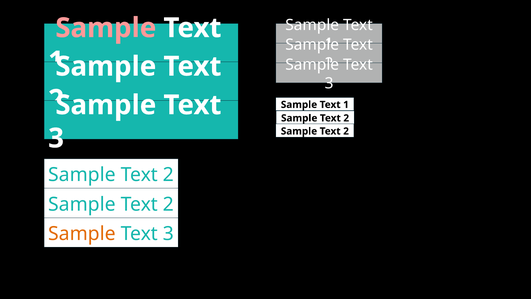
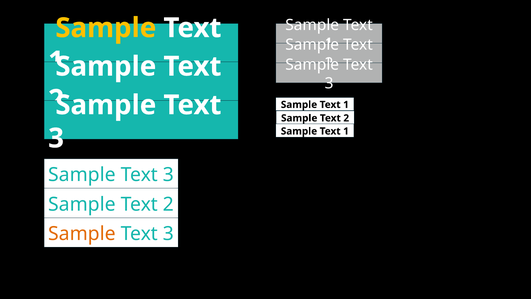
Sample at (106, 28) colour: pink -> yellow
2 at (346, 131): 2 -> 1
2 at (169, 175): 2 -> 3
